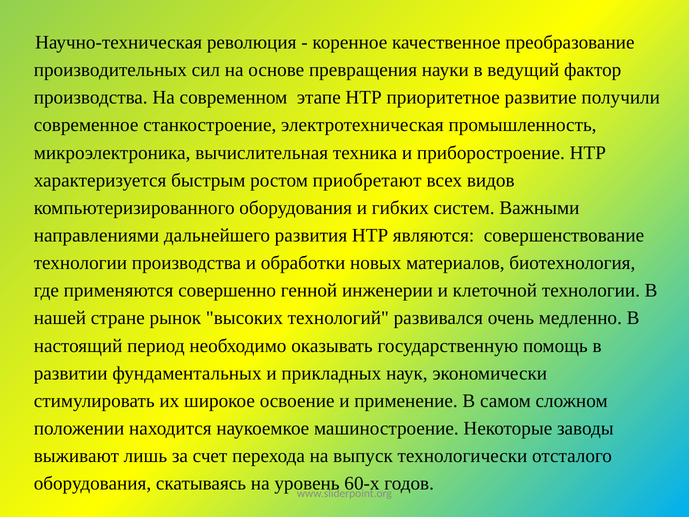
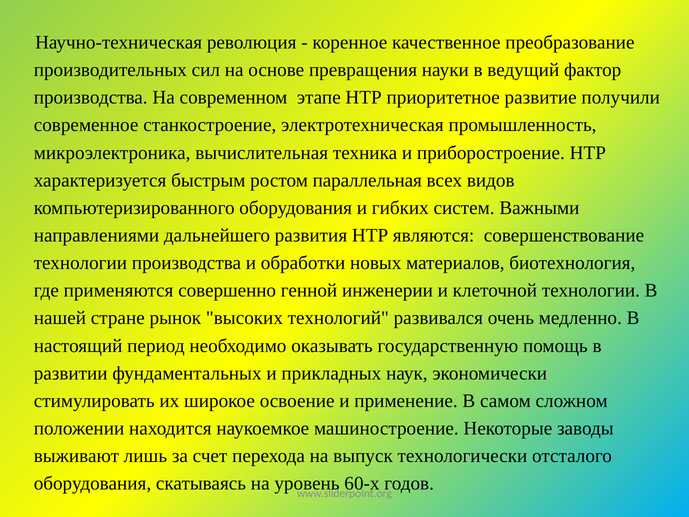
приобретают: приобретают -> параллельная
